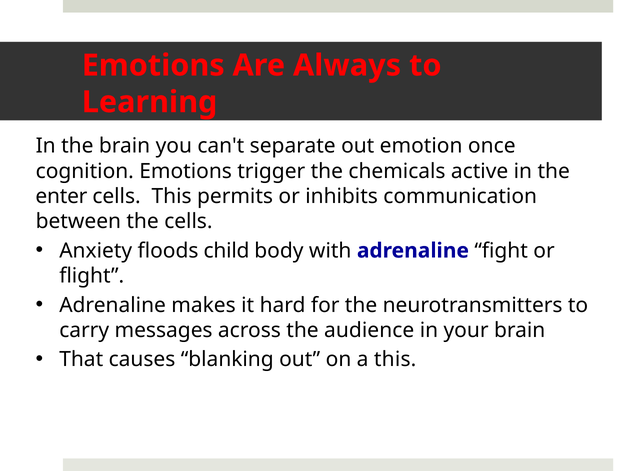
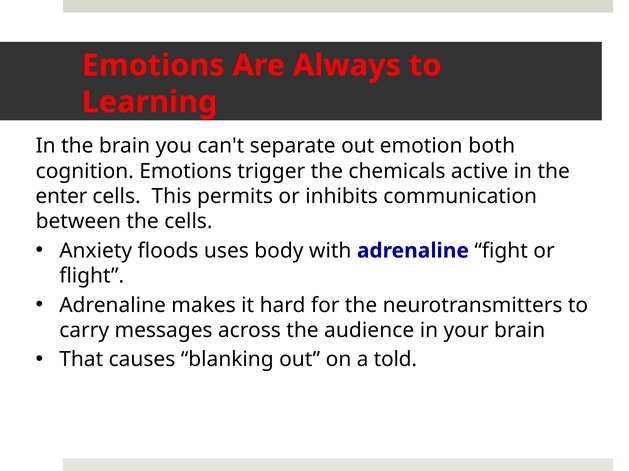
once: once -> both
child: child -> uses
a this: this -> told
